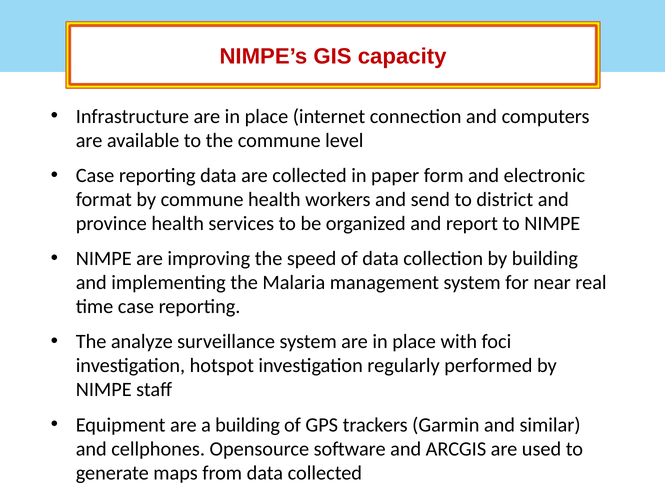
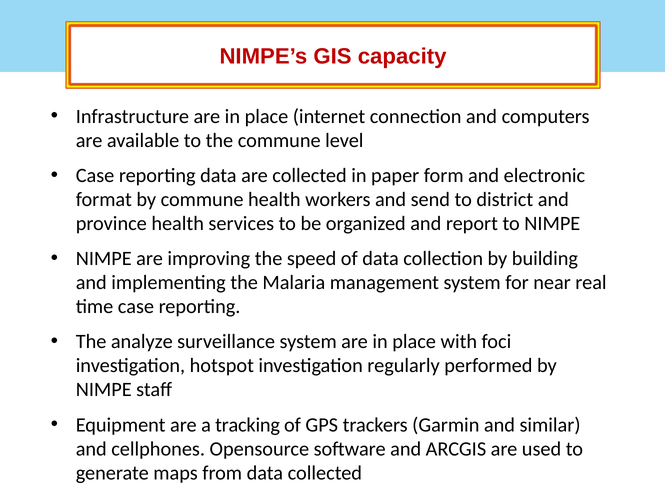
a building: building -> tracking
